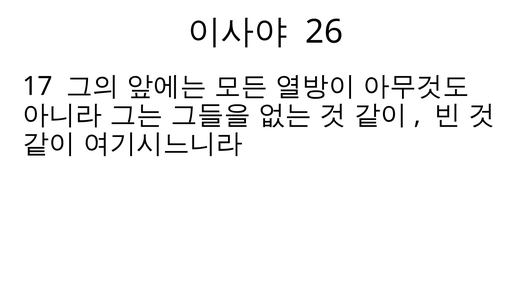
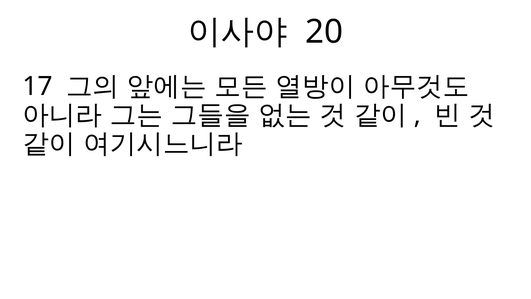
26: 26 -> 20
